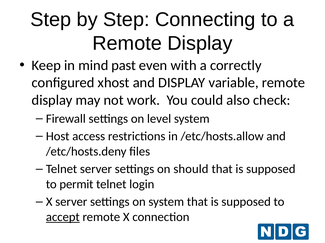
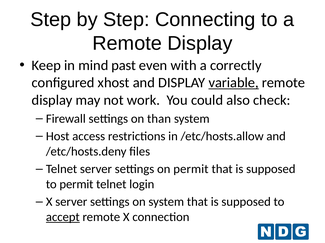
variable underline: none -> present
level: level -> than
on should: should -> permit
